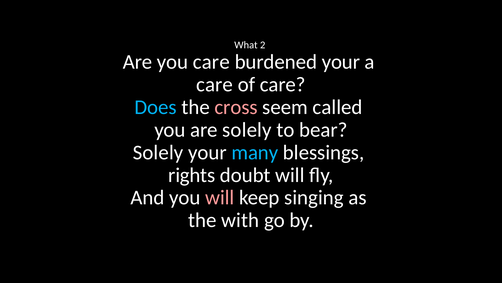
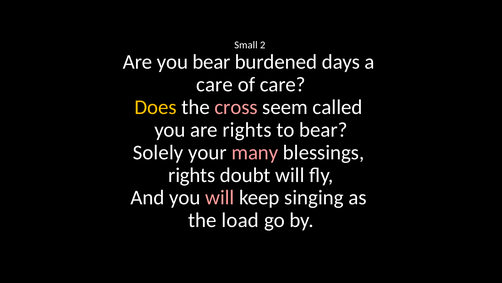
What: What -> Small
you care: care -> bear
burdened your: your -> days
Does colour: light blue -> yellow
are solely: solely -> rights
many colour: light blue -> pink
with: with -> load
